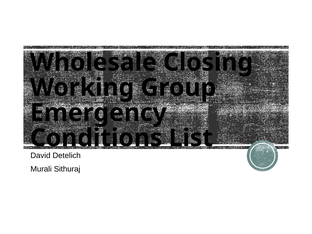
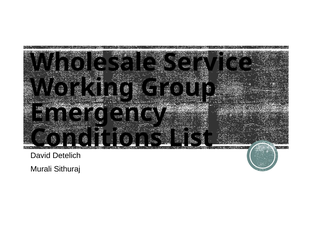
Closing: Closing -> Service
